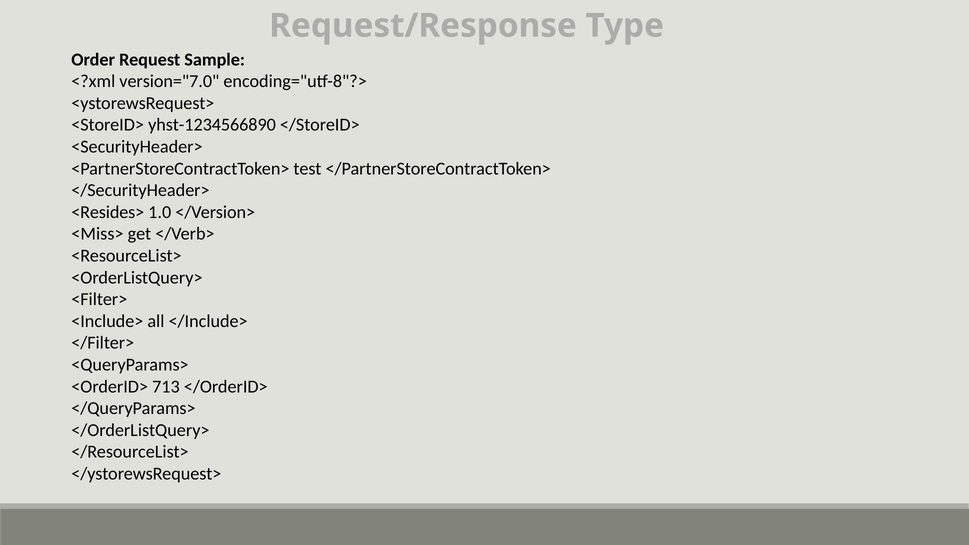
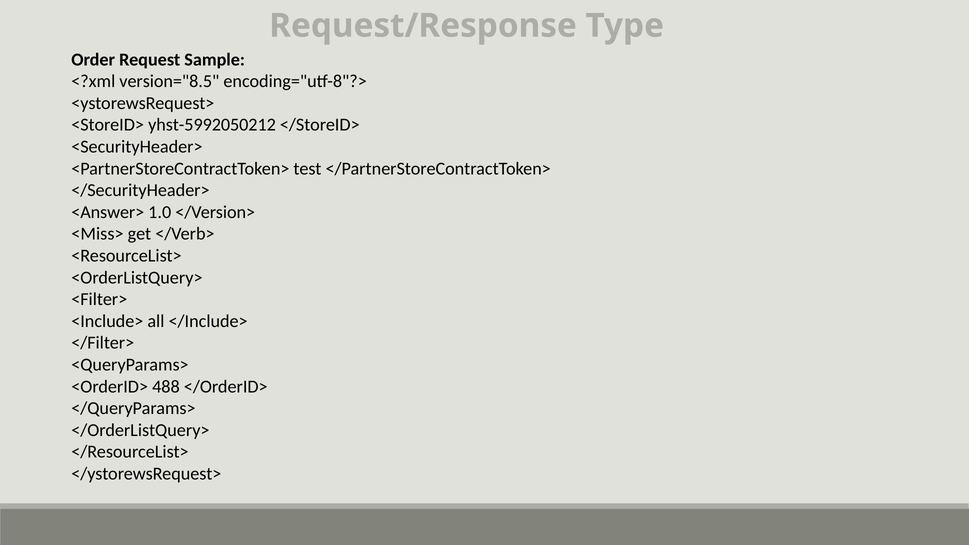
version="7.0: version="7.0 -> version="8.5
yhst-1234566890: yhst-1234566890 -> yhst-5992050212
<Resides>: <Resides> -> <Answer>
713: 713 -> 488
